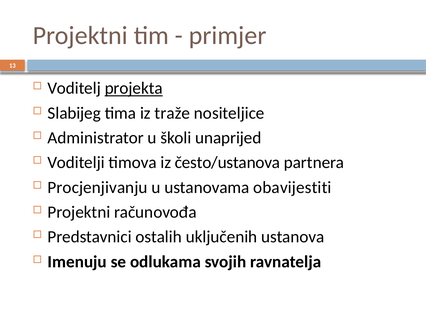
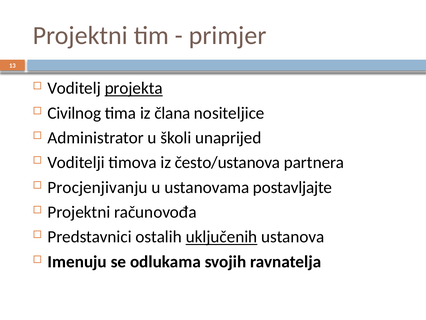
Slabijeg: Slabijeg -> Civilnog
traže: traže -> člana
obavijestiti: obavijestiti -> postavljajte
uključenih underline: none -> present
